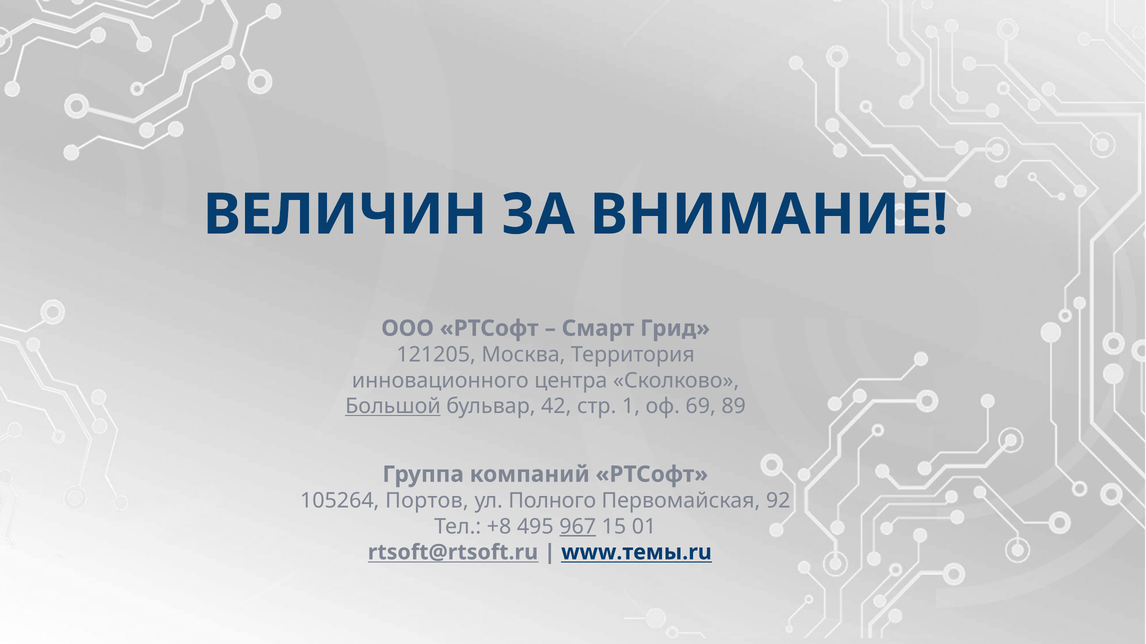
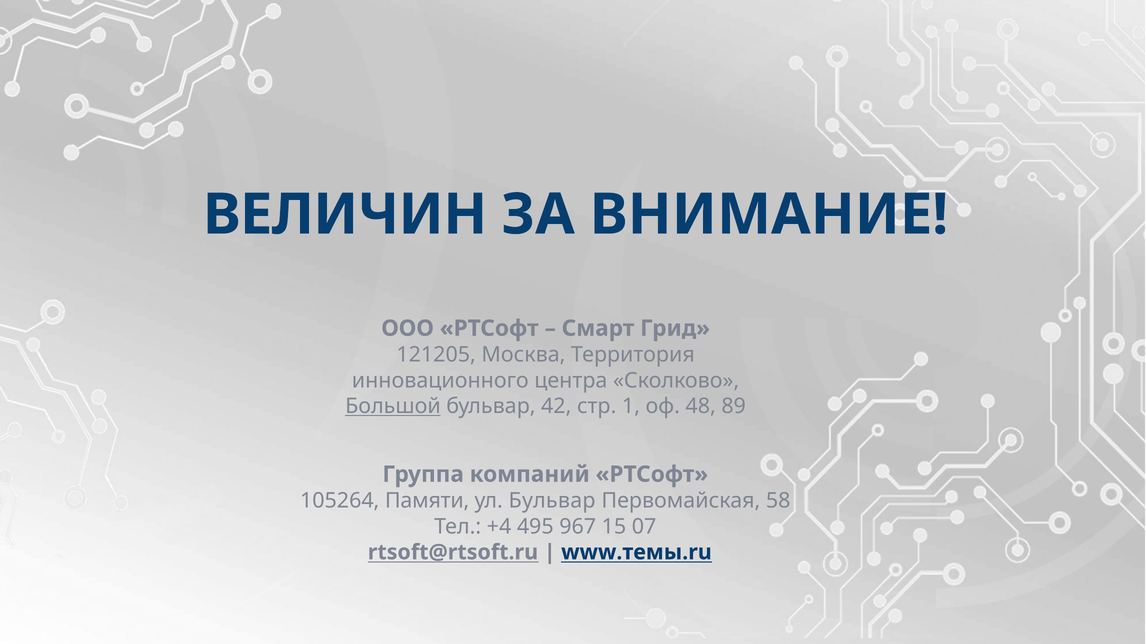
69: 69 -> 48
Портов: Портов -> Памяти
ул Полного: Полного -> Бульвар
92: 92 -> 58
+8: +8 -> +4
967 underline: present -> none
01: 01 -> 07
